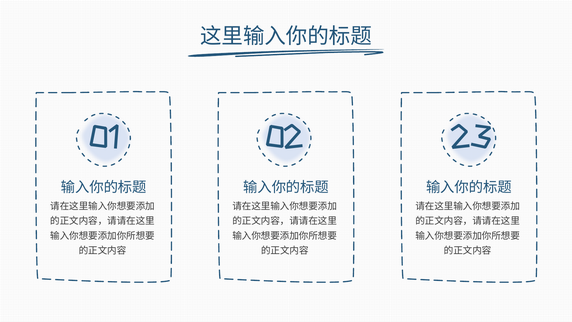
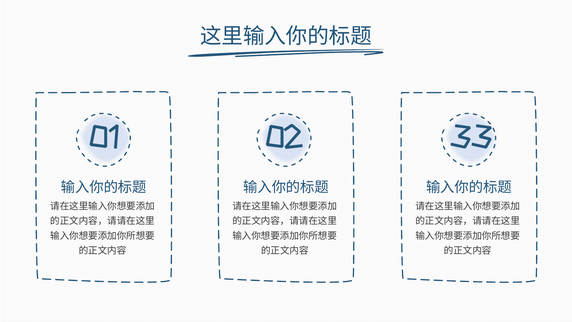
23: 23 -> 33
